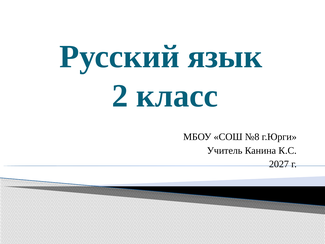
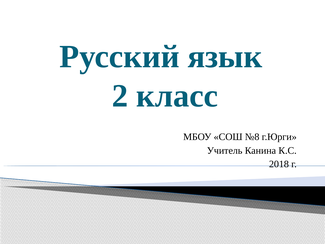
2027: 2027 -> 2018
